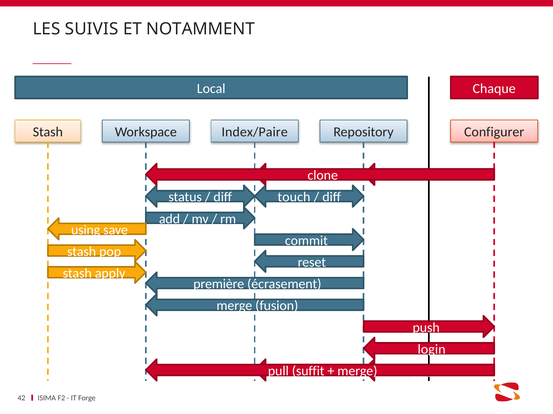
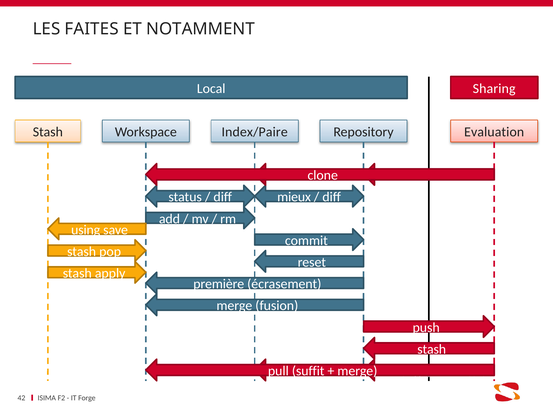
SUIVIS: SUIVIS -> FAITES
Chaque: Chaque -> Sharing
Configurer: Configurer -> Evaluation
touch: touch -> mieux
login at (432, 350): login -> stash
